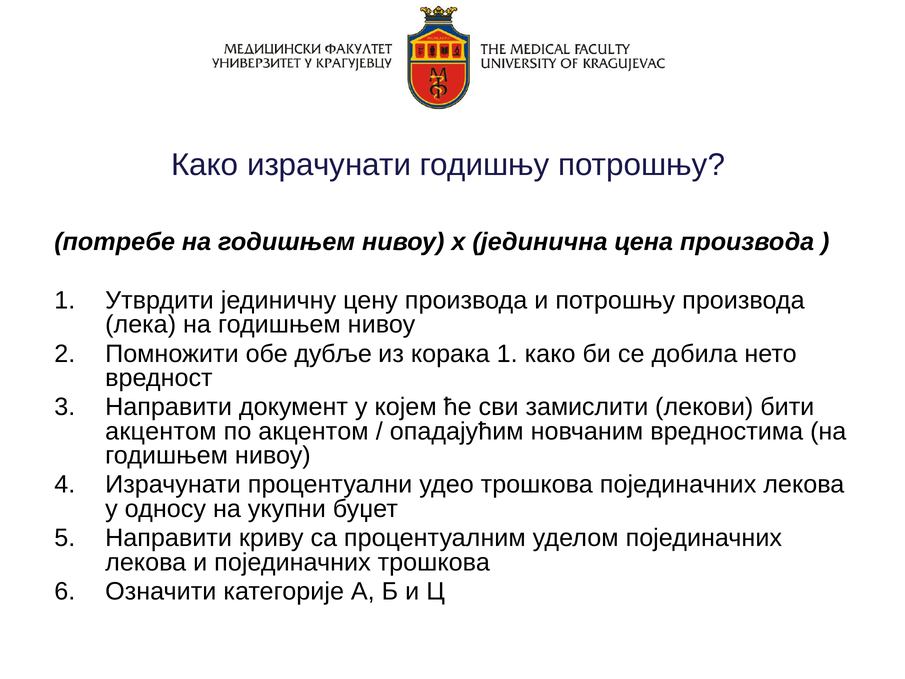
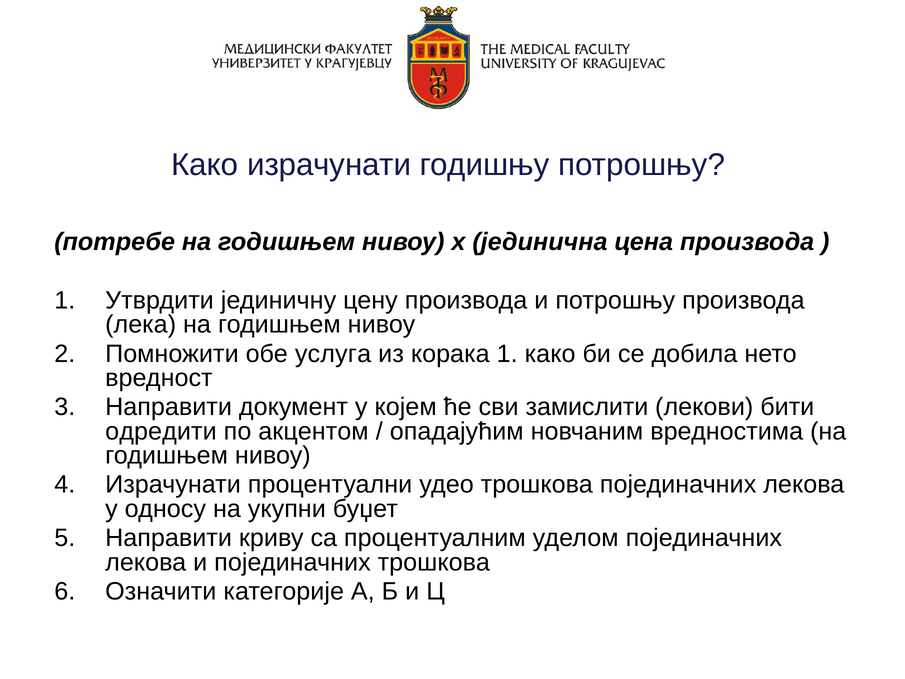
дубље: дубље -> услуга
акцентом at (161, 431): акцентом -> одредити
